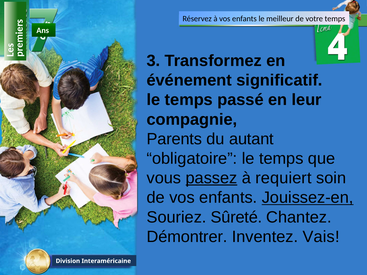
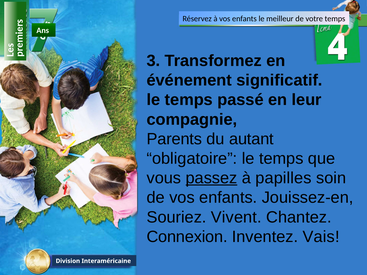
requiert: requiert -> papilles
Jouissez-en underline: present -> none
Sûreté: Sûreté -> Vivent
Démontrer: Démontrer -> Connexion
